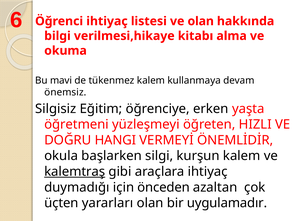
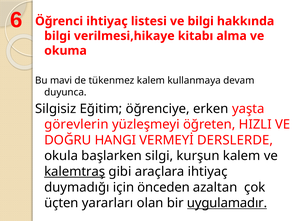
ve olan: olan -> bilgi
önemsiz: önemsiz -> duyunca
öğretmeni: öğretmeni -> görevlerin
ÖNEMLİDİR: ÖNEMLİDİR -> DERSLERDE
uygulamadır underline: none -> present
